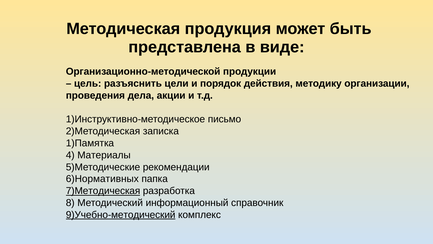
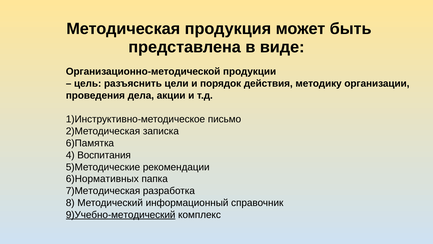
1)Памятка: 1)Памятка -> 6)Памятка
Материалы: Материалы -> Воспитания
7)Методическая underline: present -> none
